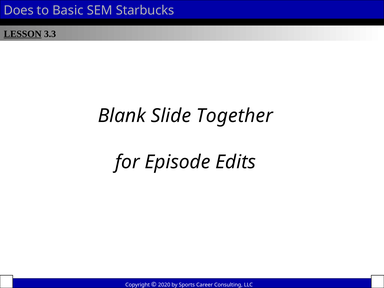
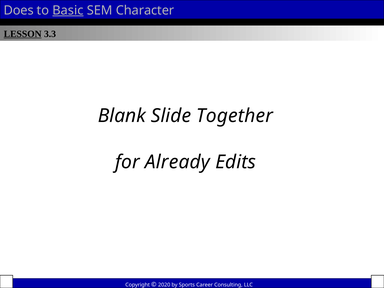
Basic underline: none -> present
Starbucks: Starbucks -> Character
Episode: Episode -> Already
